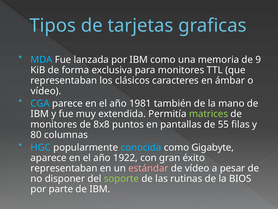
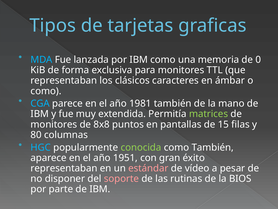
9: 9 -> 0
vídeo at (46, 91): vídeo -> como
55: 55 -> 15
conocida colour: light blue -> light green
como Gigabyte: Gigabyte -> También
1922: 1922 -> 1951
soporte colour: light green -> pink
